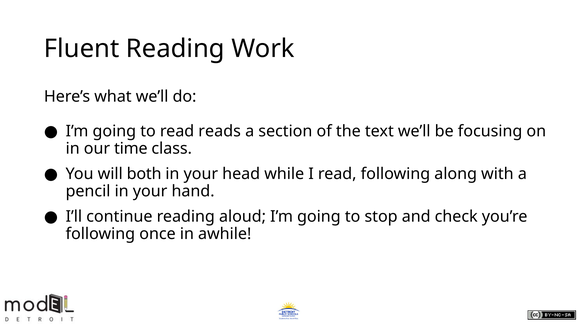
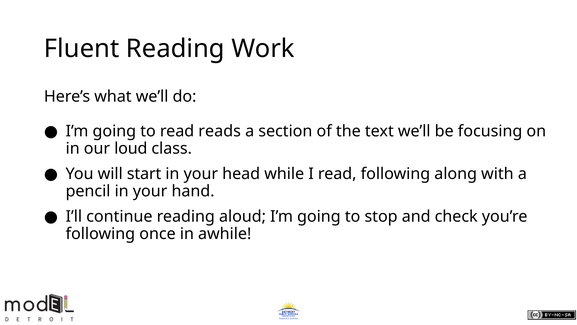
time: time -> loud
both: both -> start
